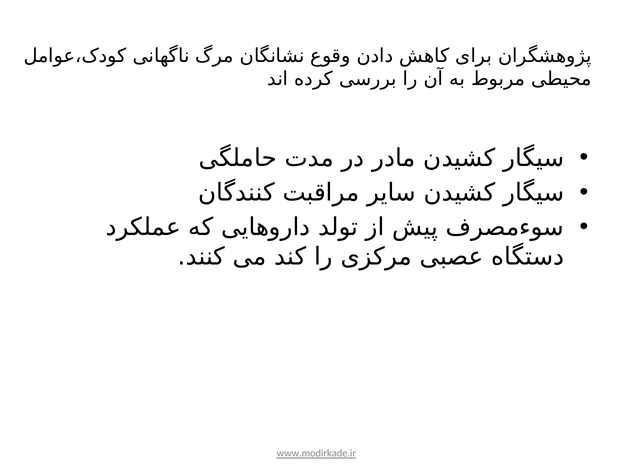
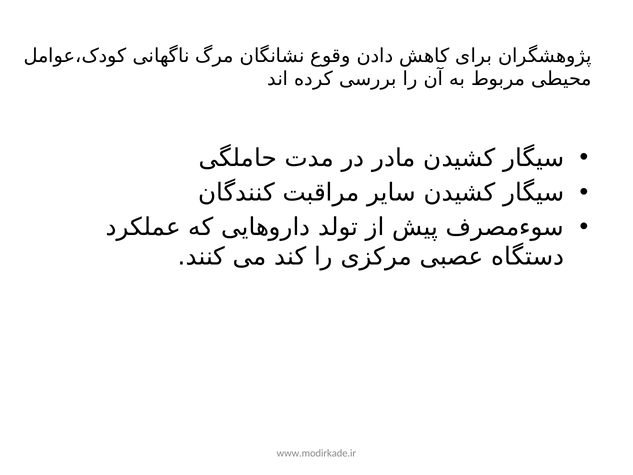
www.modirkade.ir underline: present -> none
